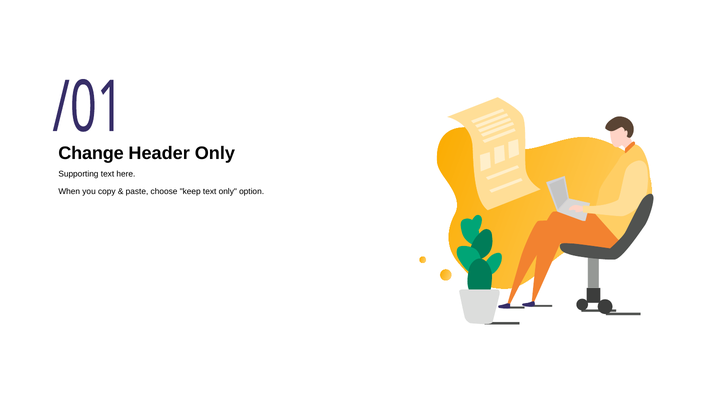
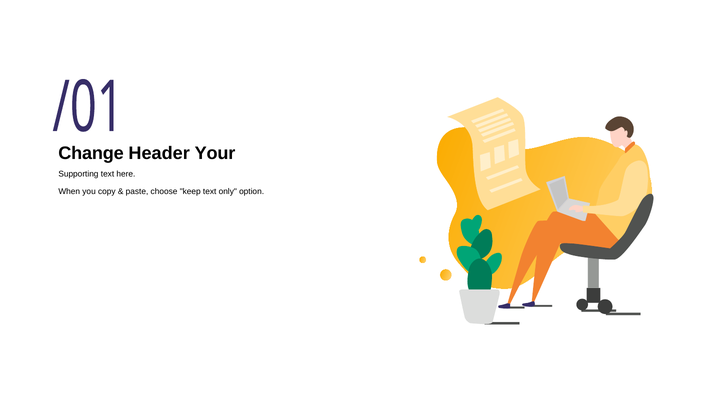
Header Only: Only -> Your
